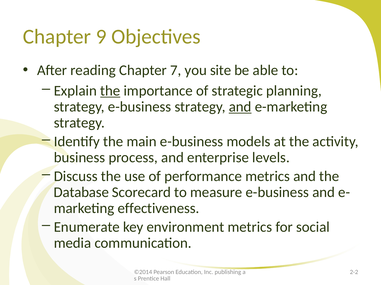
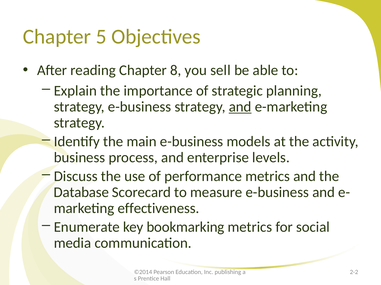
9: 9 -> 5
7: 7 -> 8
site: site -> sell
the at (110, 91) underline: present -> none
environment: environment -> bookmarking
